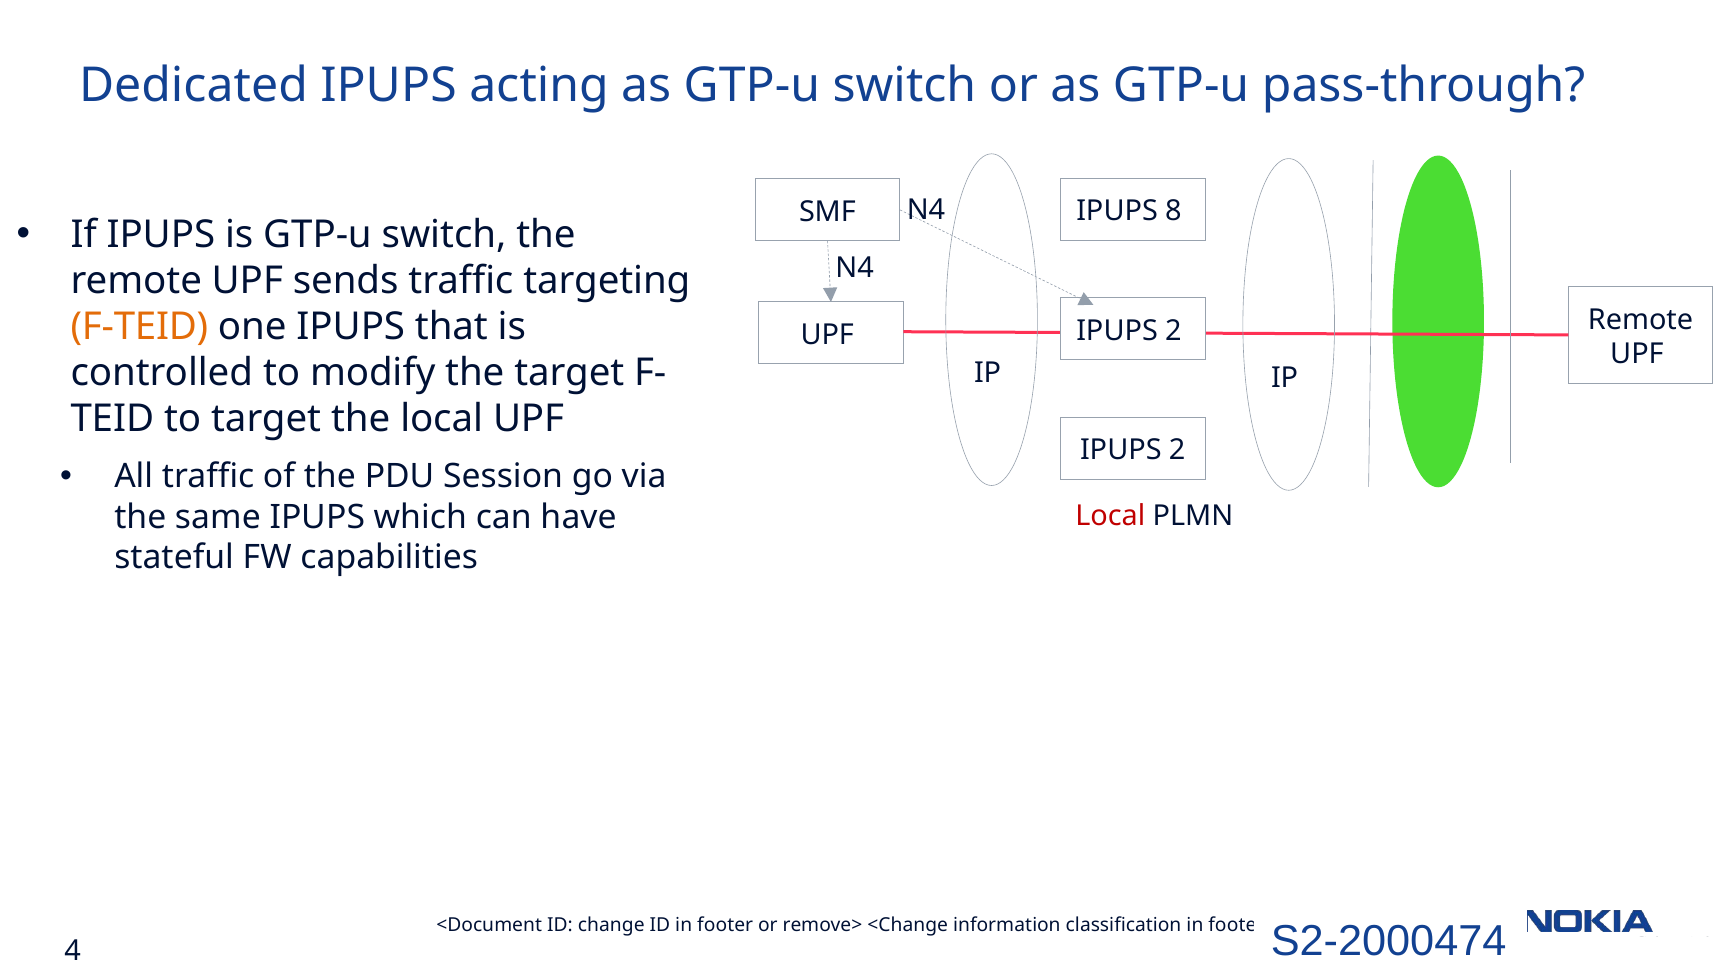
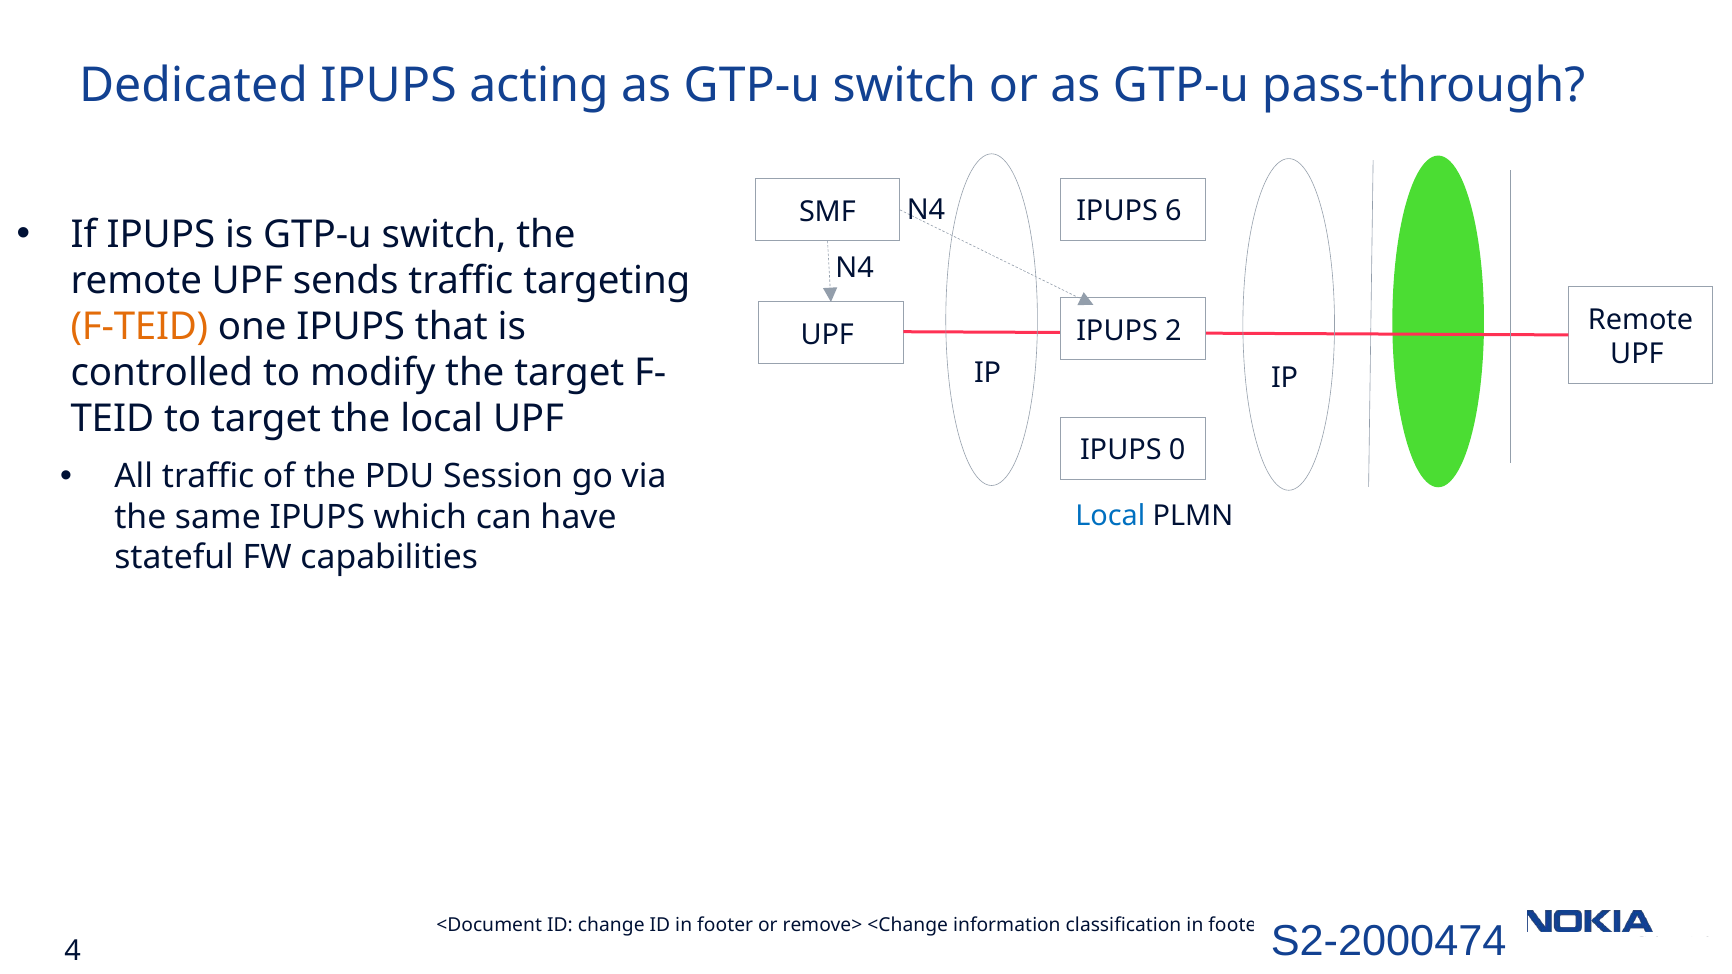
8: 8 -> 6
2 at (1177, 450): 2 -> 0
Local at (1110, 516) colour: red -> blue
